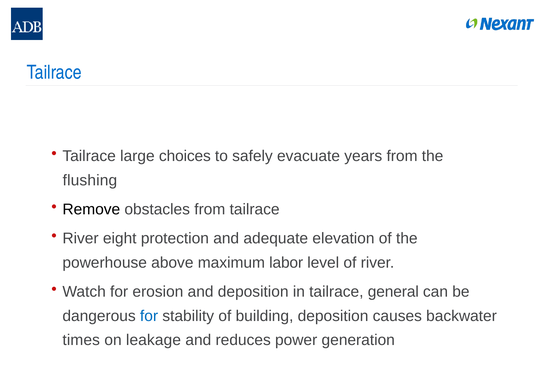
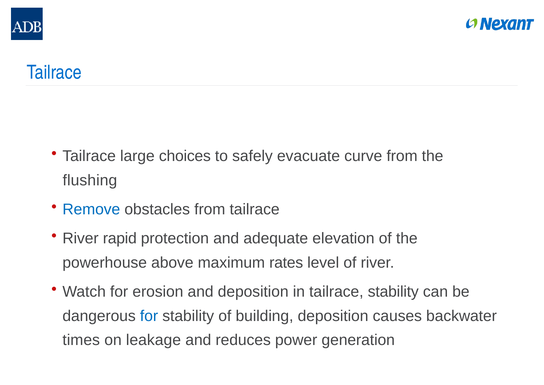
years: years -> curve
Remove colour: black -> blue
eight: eight -> rapid
labor: labor -> rates
tailrace general: general -> stability
